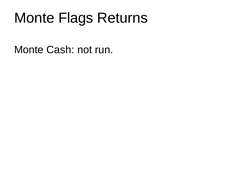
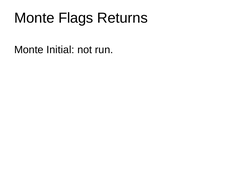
Cash: Cash -> Initial
